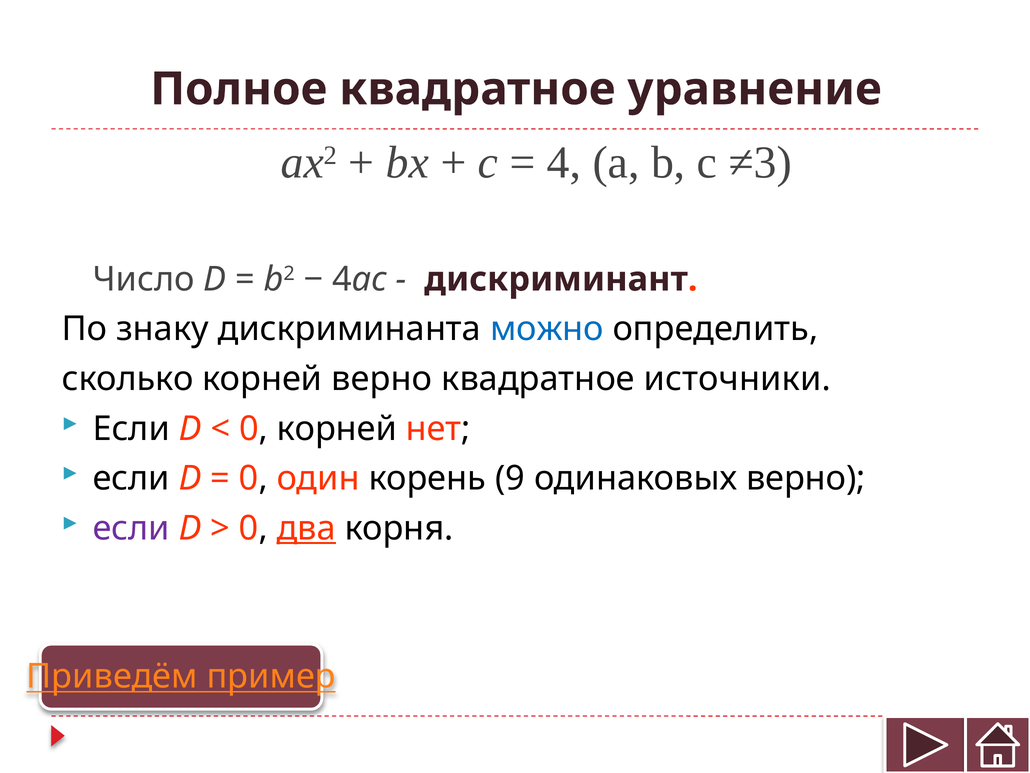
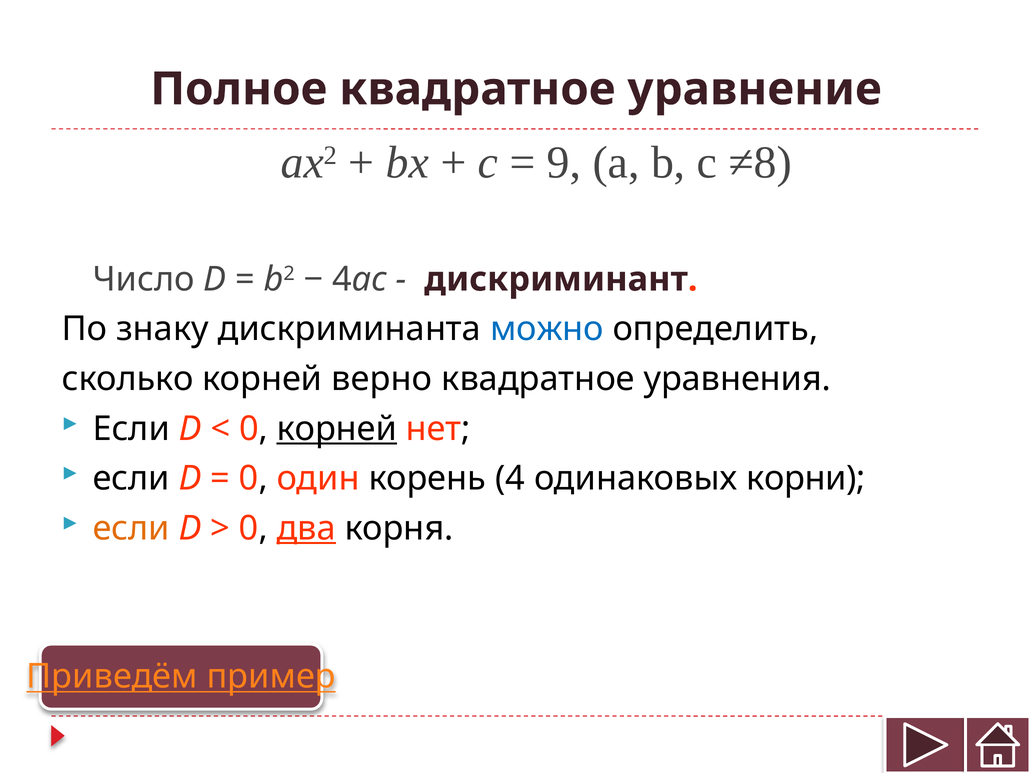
4: 4 -> 9
≠3: ≠3 -> ≠8
источники: источники -> уравнения
корней at (337, 428) underline: none -> present
9: 9 -> 4
одинаковых верно: верно -> корни
если at (131, 528) colour: purple -> orange
